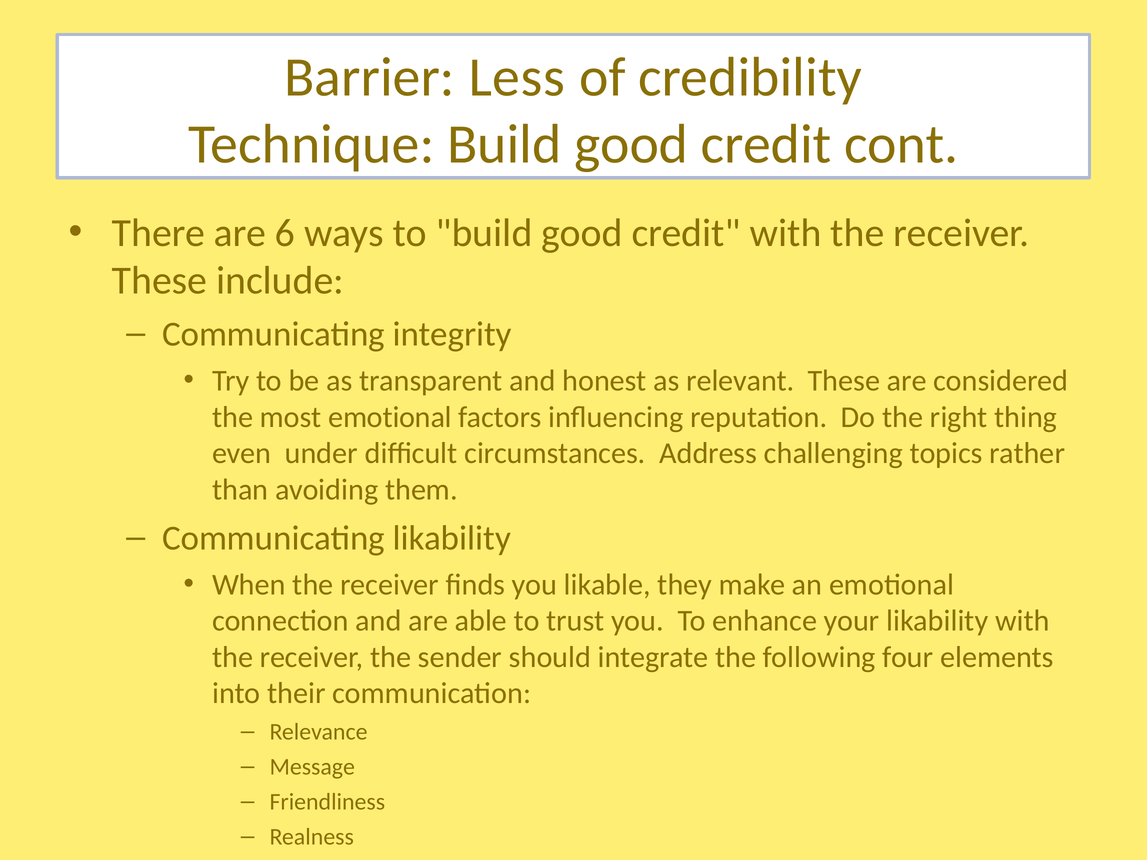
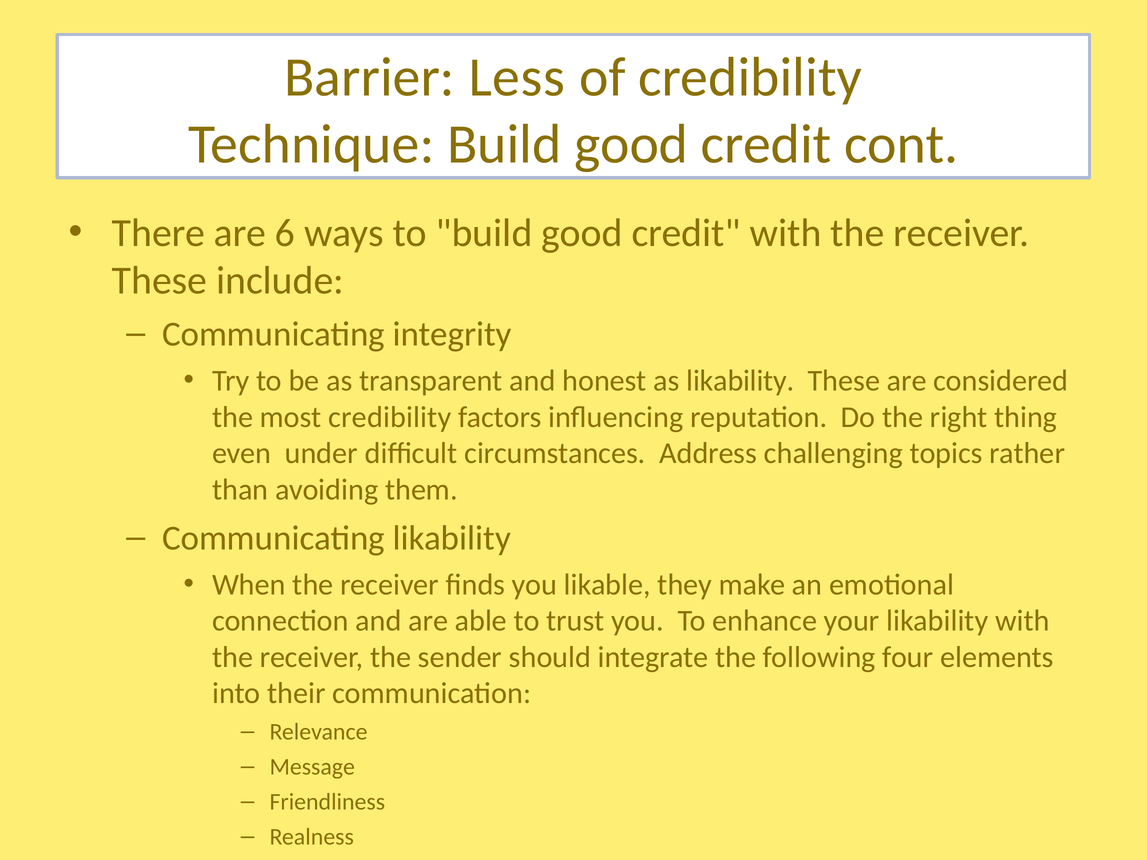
as relevant: relevant -> likability
most emotional: emotional -> credibility
